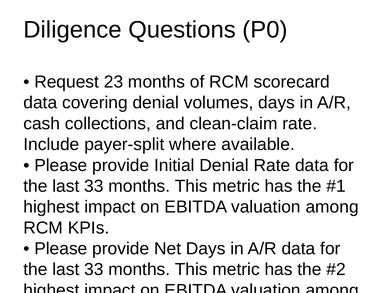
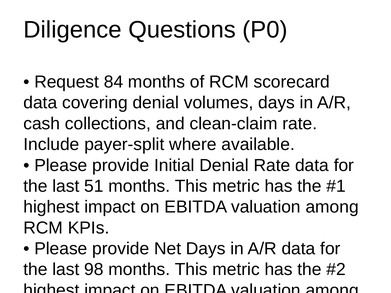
23: 23 -> 84
33 at (94, 186): 33 -> 51
33 at (94, 270): 33 -> 98
